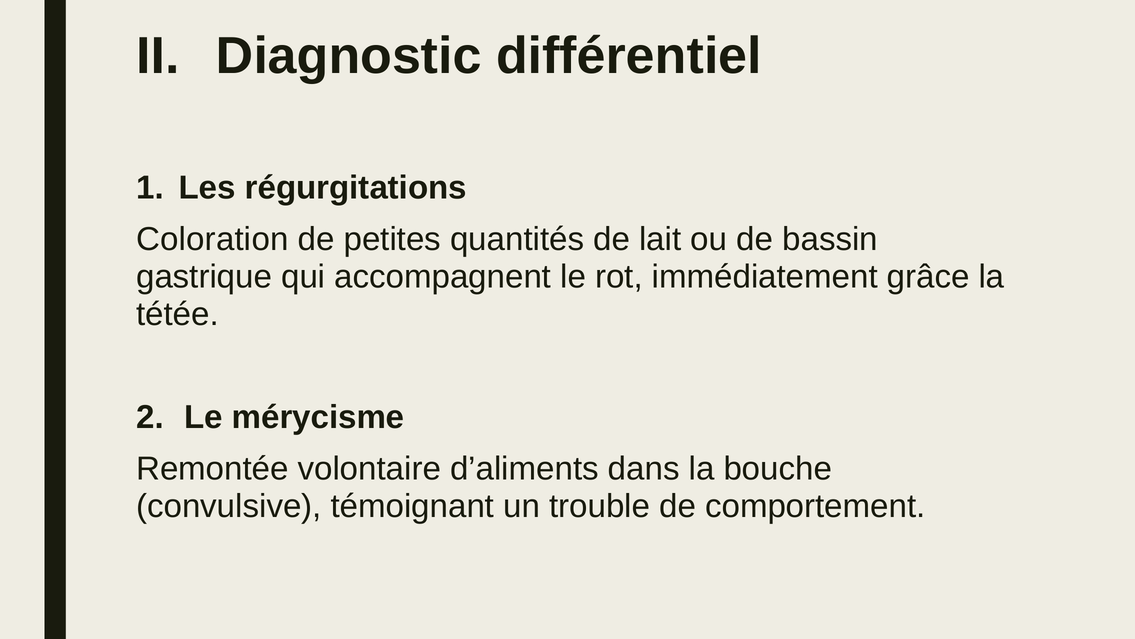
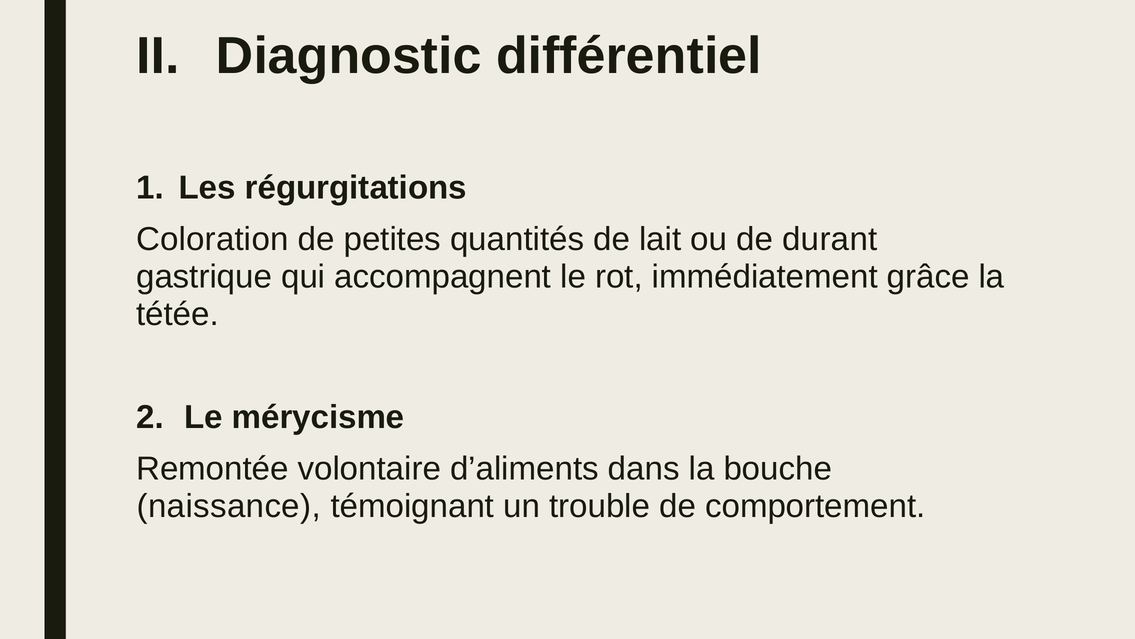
bassin: bassin -> durant
convulsive: convulsive -> naissance
